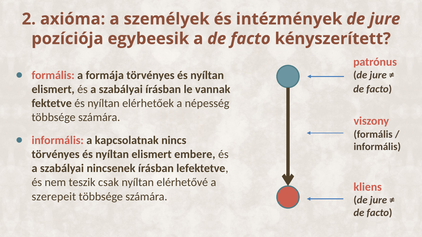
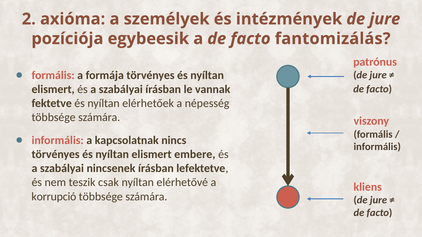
kényszerített: kényszerített -> fantomizálás
szerepeit: szerepeit -> korrupció
